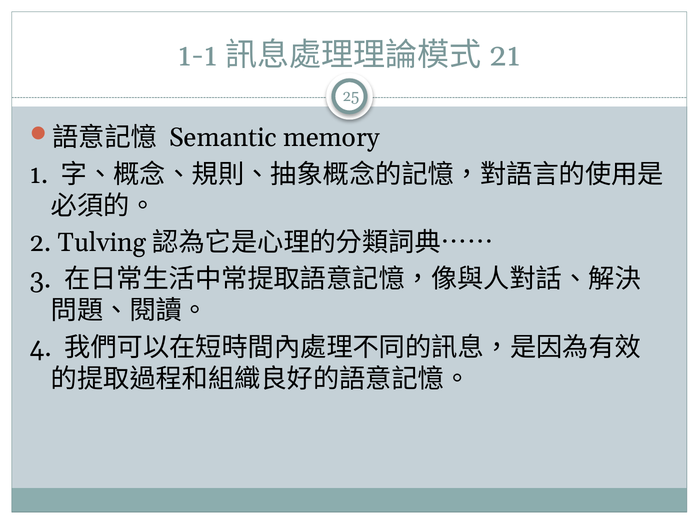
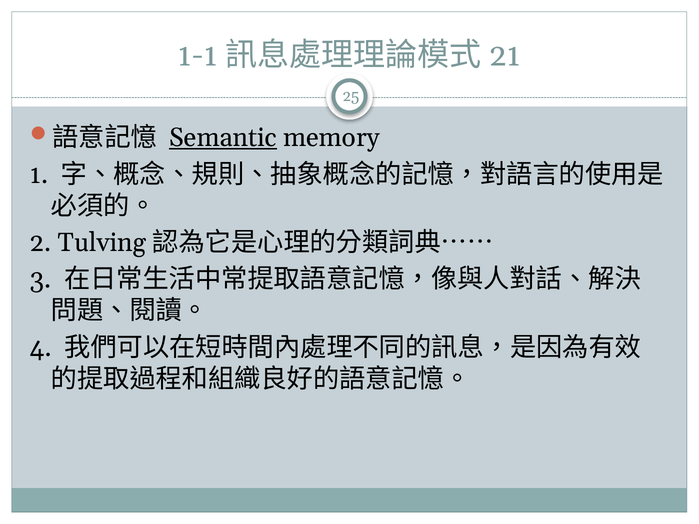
Semantic underline: none -> present
